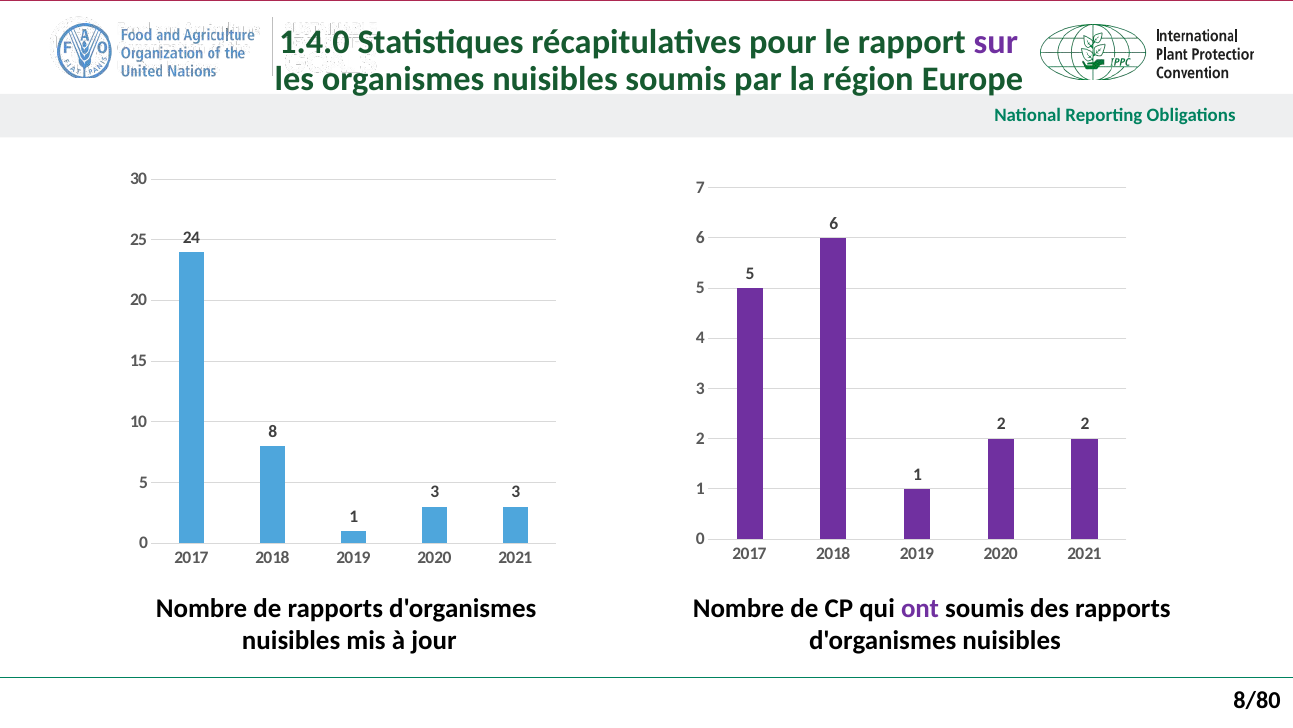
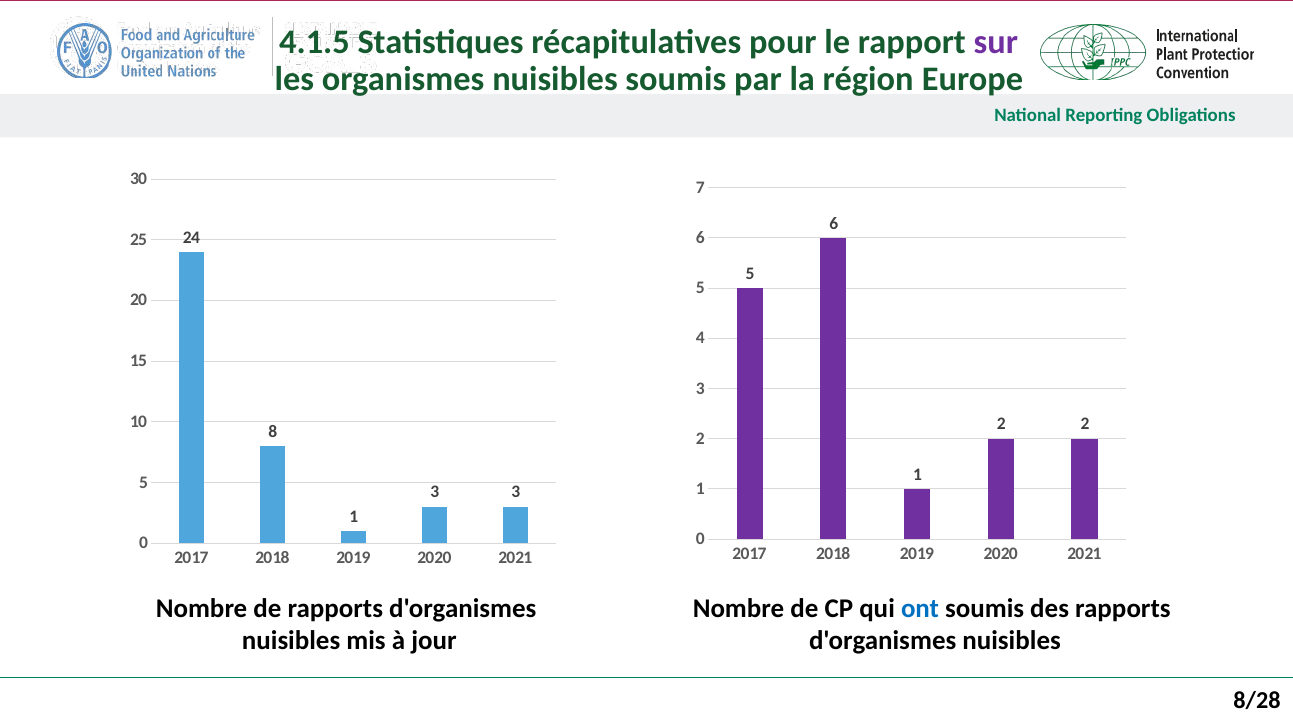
1.4.0: 1.4.0 -> 4.1.5
ont colour: purple -> blue
8/80: 8/80 -> 8/28
